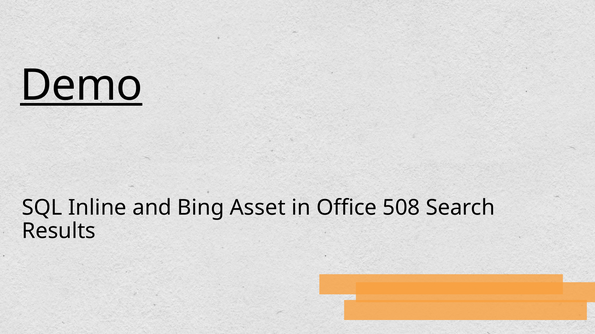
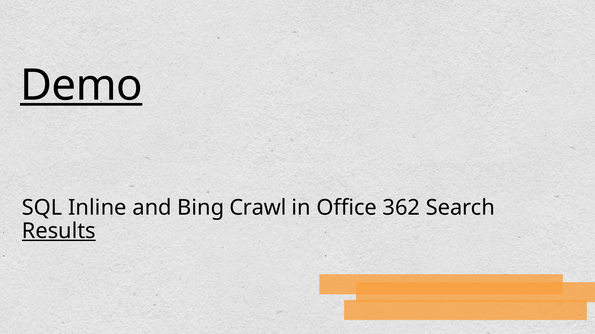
Asset: Asset -> Crawl
508: 508 -> 362
Results underline: none -> present
